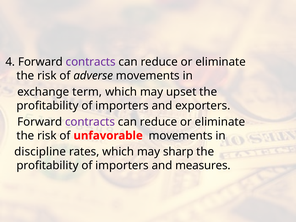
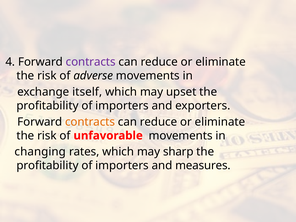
term: term -> itself
contracts at (90, 122) colour: purple -> orange
discipline: discipline -> changing
